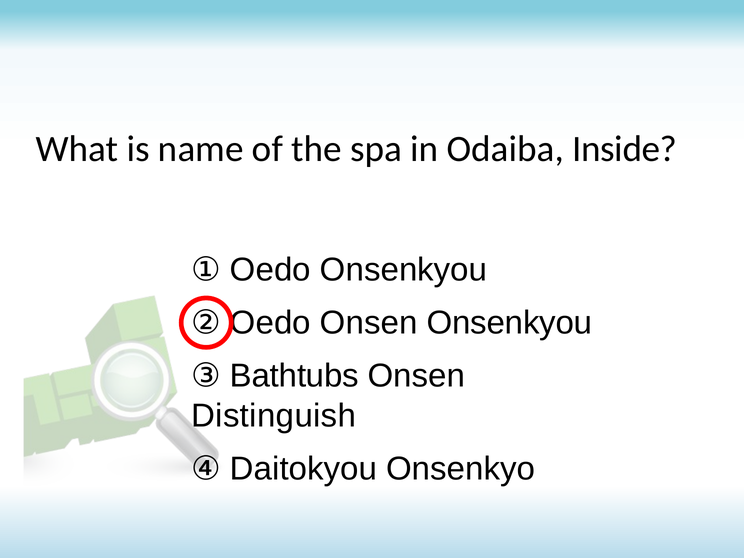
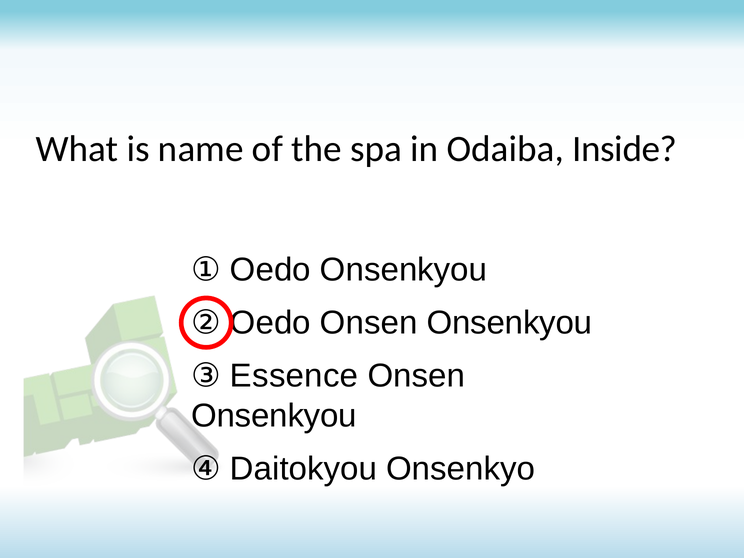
Bathtubs: Bathtubs -> Essence
Distinguish at (274, 416): Distinguish -> Onsenkyou
